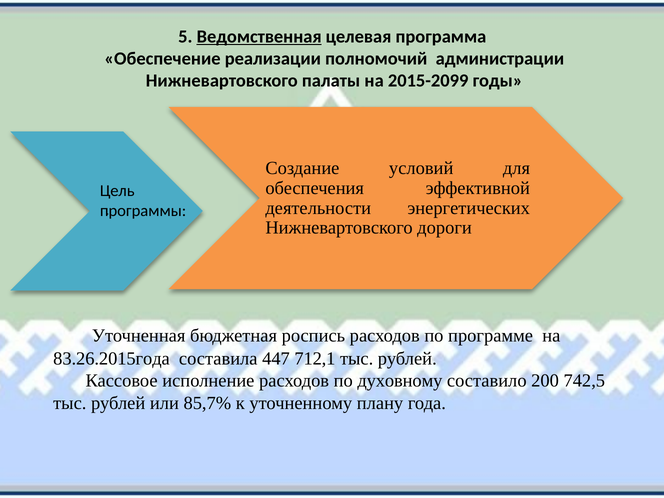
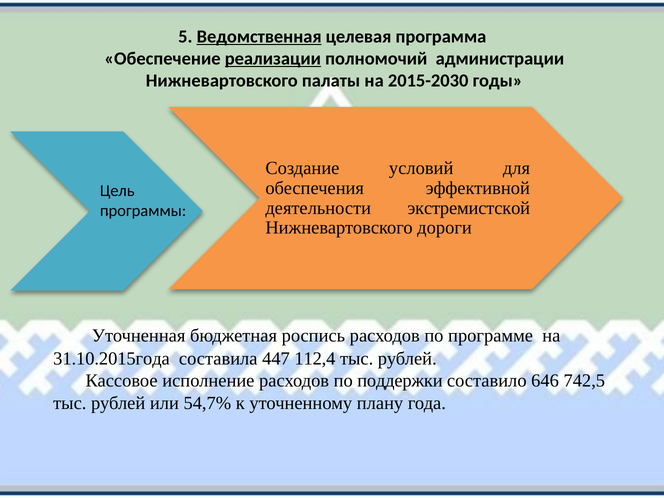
реализации underline: none -> present
2015-2099: 2015-2099 -> 2015-2030
энергетических: энергетических -> экстремистской
83.26.2015года: 83.26.2015года -> 31.10.2015года
712,1: 712,1 -> 112,4
духовному: духовному -> поддержки
200: 200 -> 646
85,7%: 85,7% -> 54,7%
